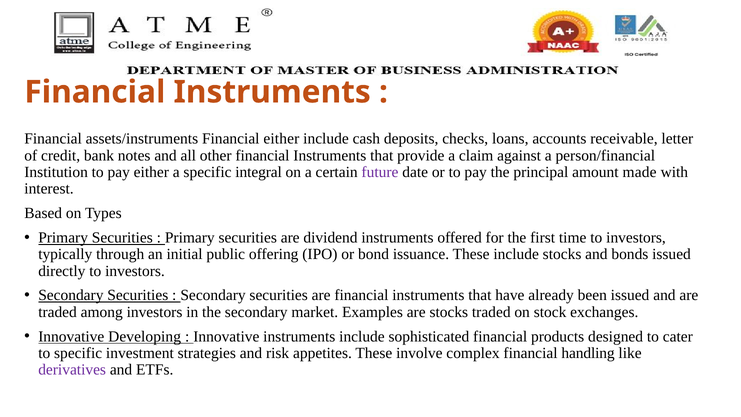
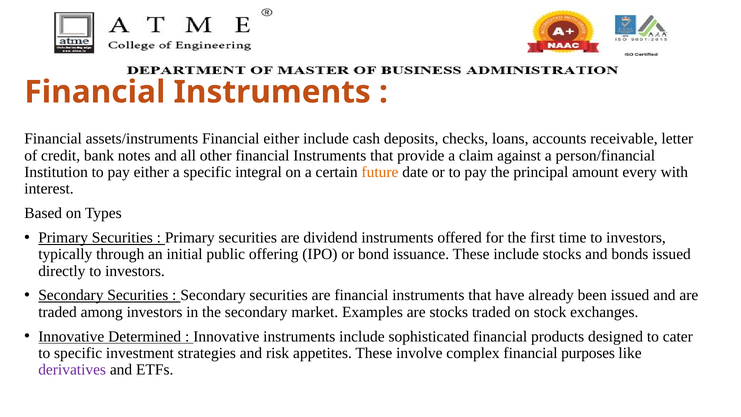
future colour: purple -> orange
made: made -> every
Developing: Developing -> Determined
handling: handling -> purposes
